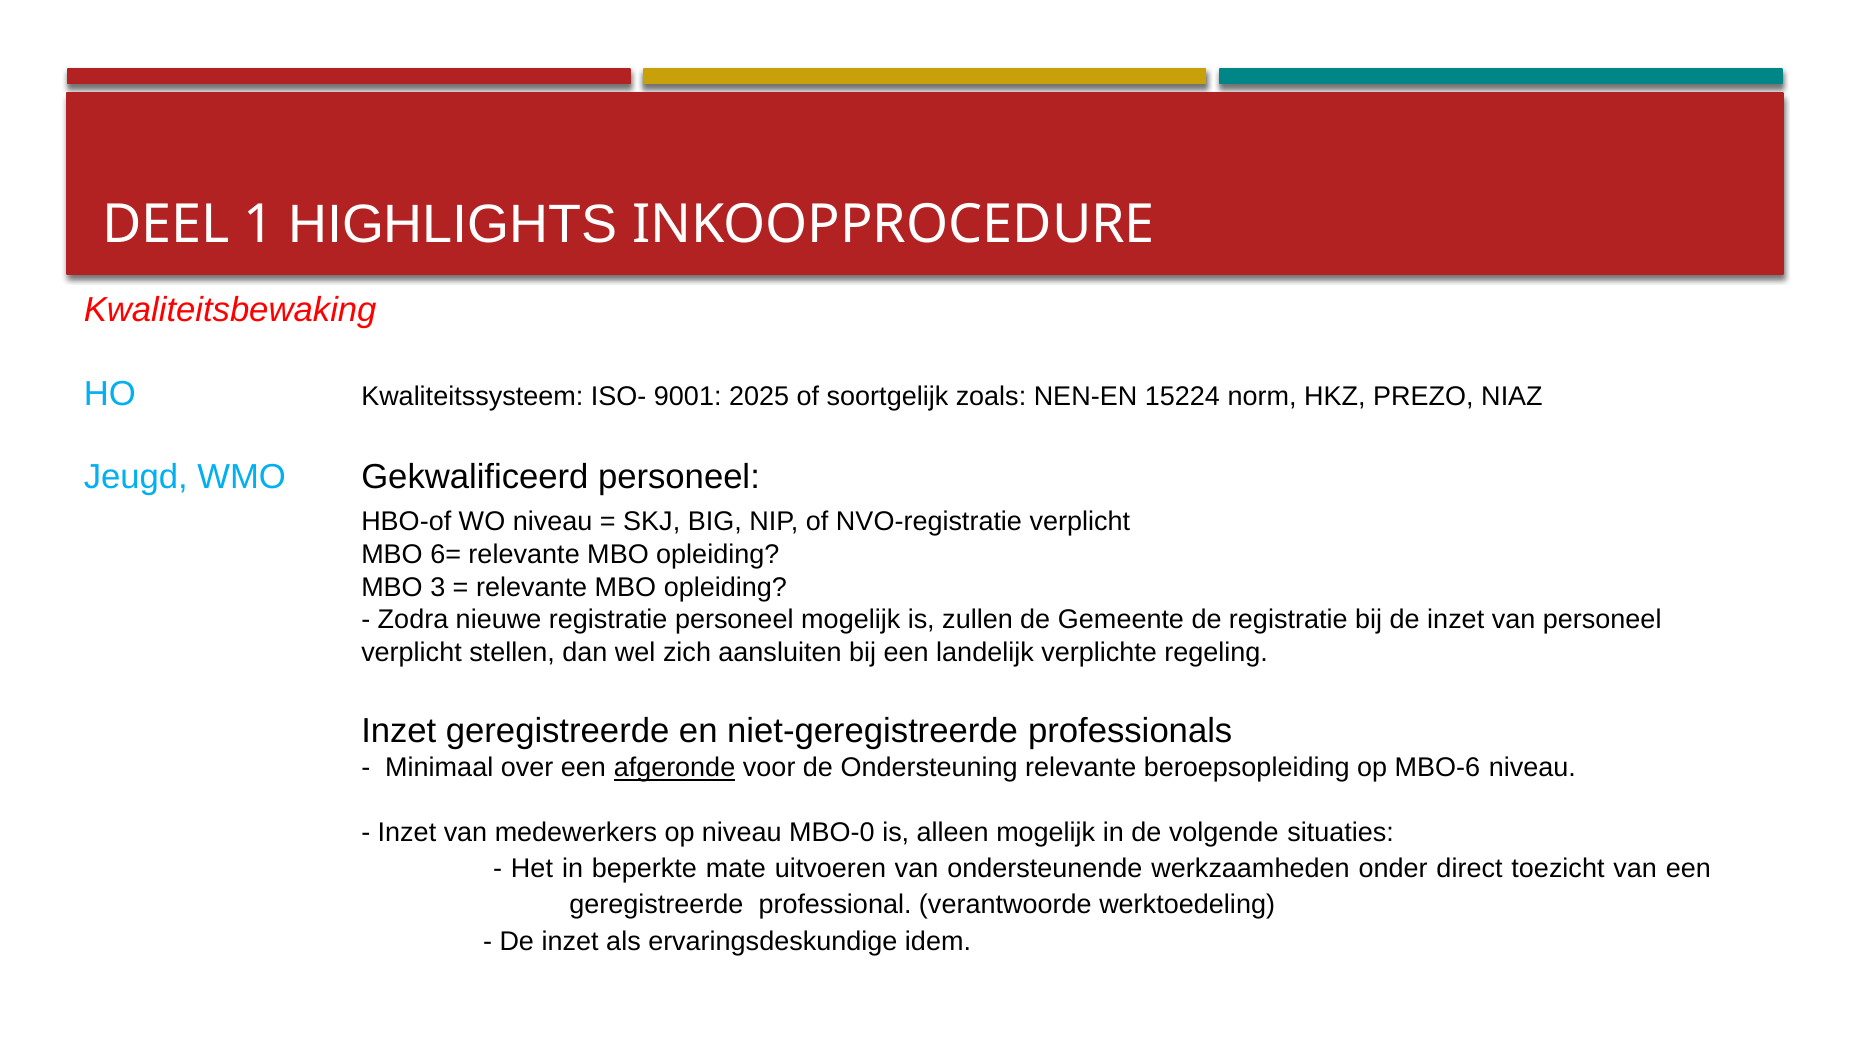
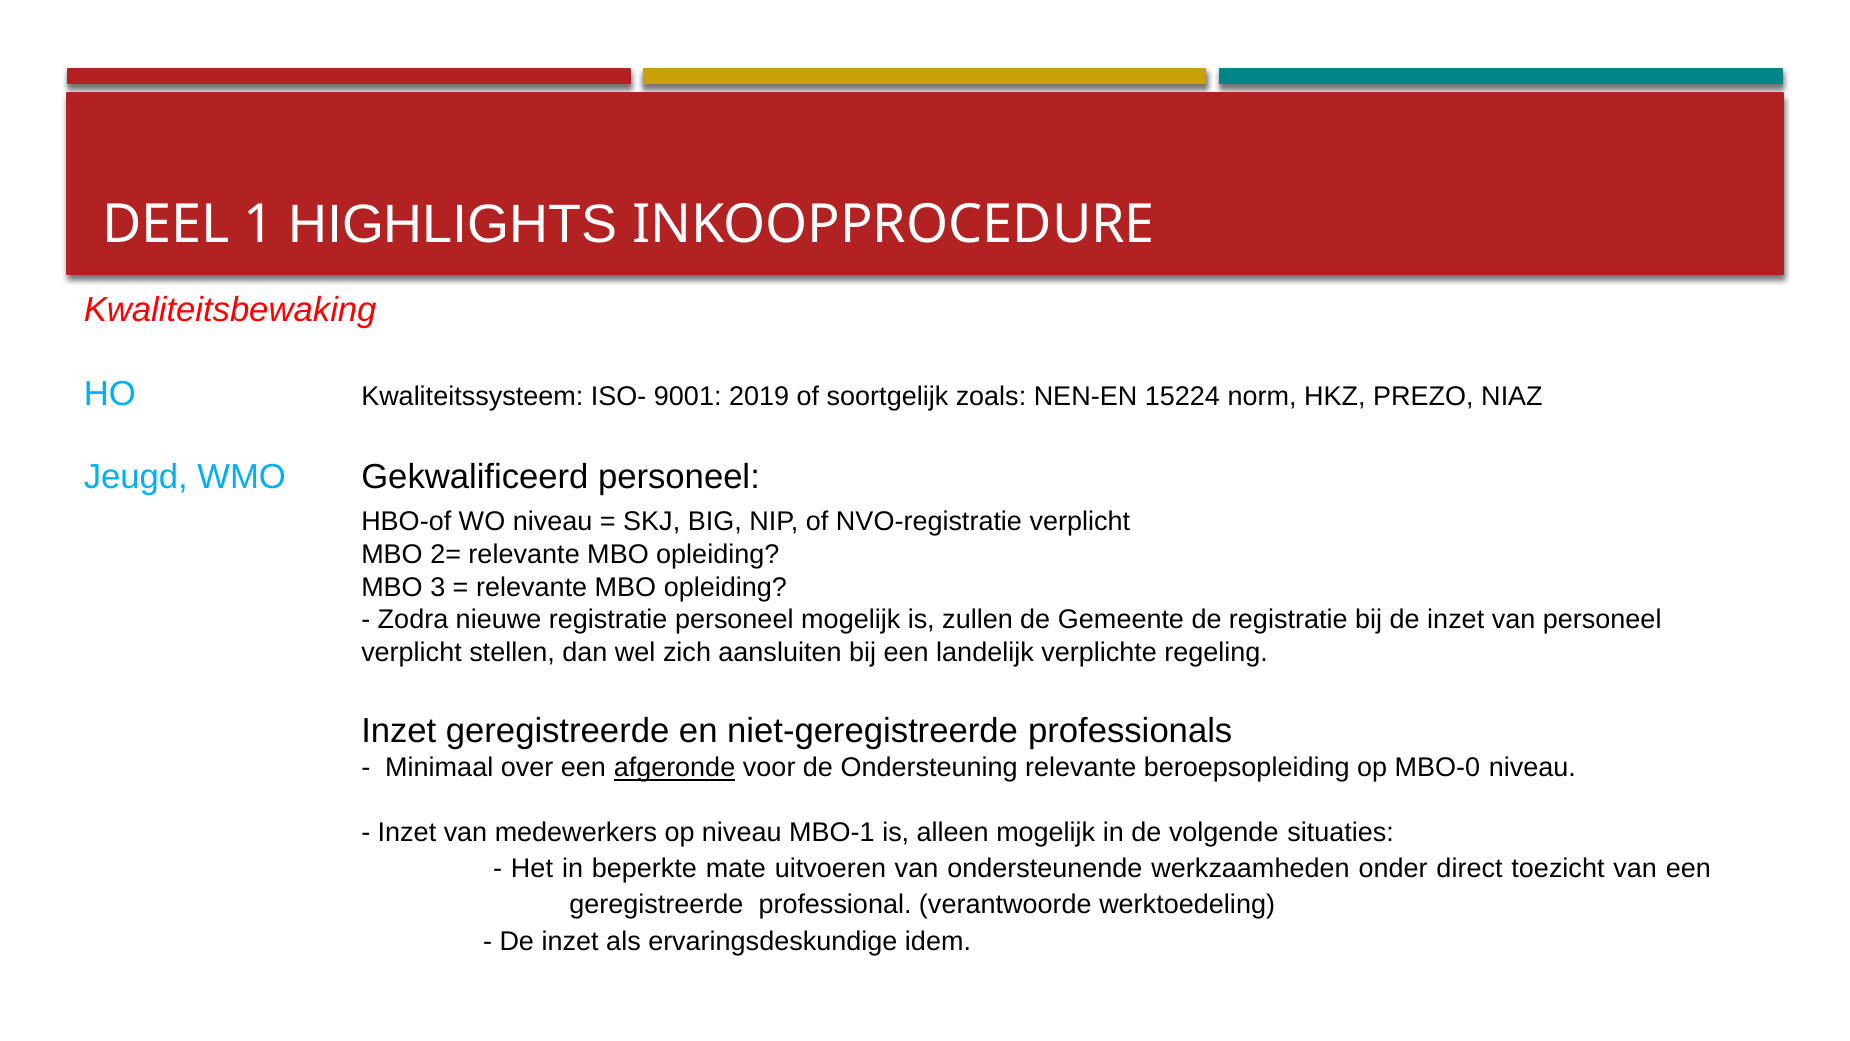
2025: 2025 -> 2019
6=: 6= -> 2=
MBO-6: MBO-6 -> MBO-0
MBO-0: MBO-0 -> MBO-1
